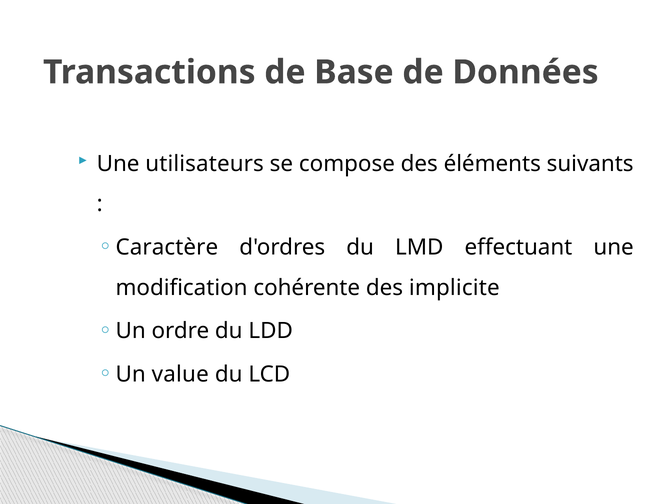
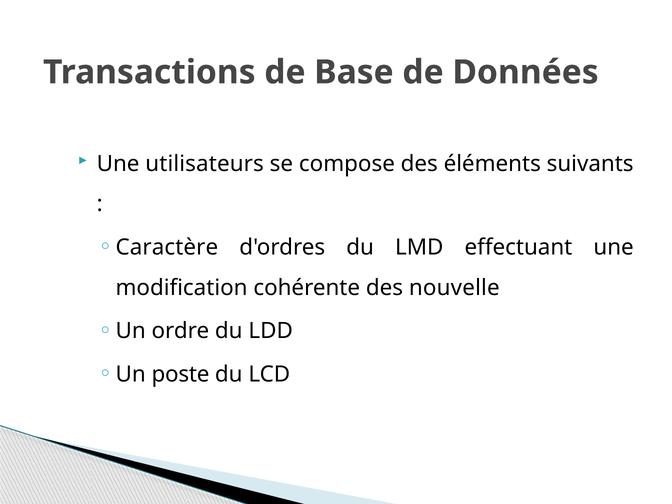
implicite: implicite -> nouvelle
value: value -> poste
